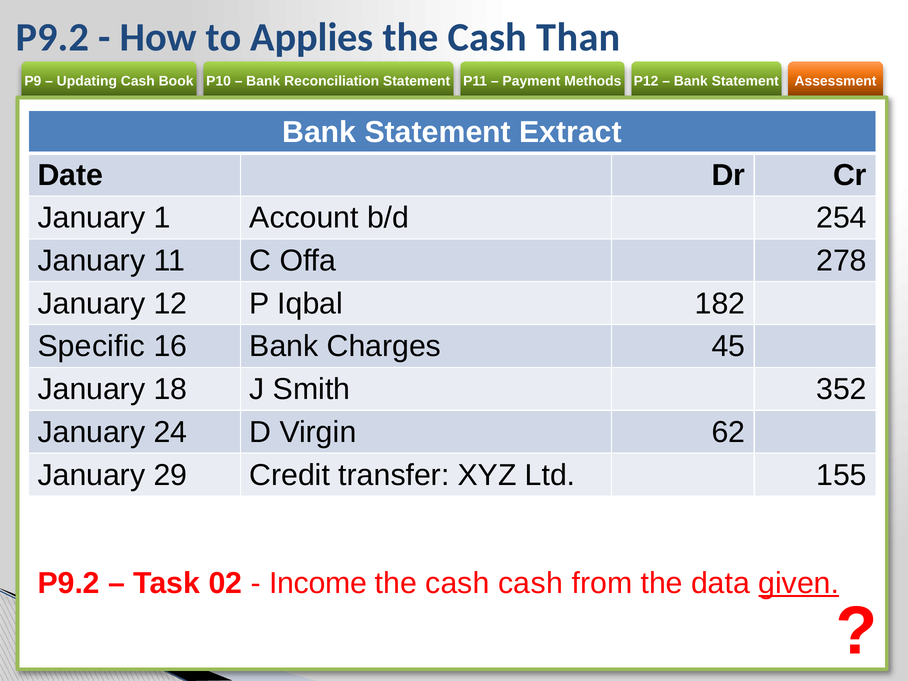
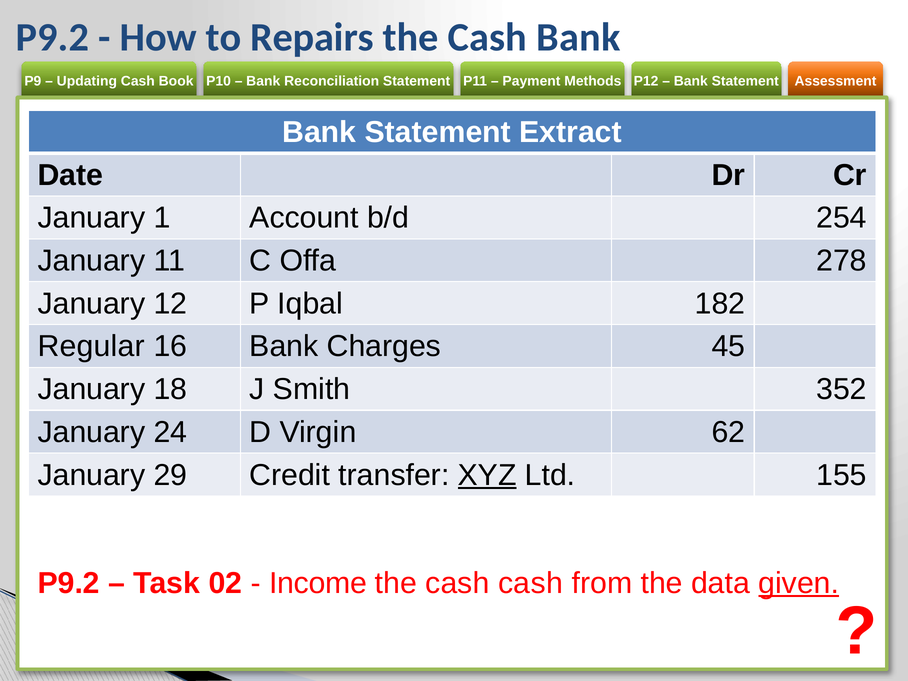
Applies: Applies -> Repairs
Cash Than: Than -> Bank
Specific: Specific -> Regular
XYZ underline: none -> present
